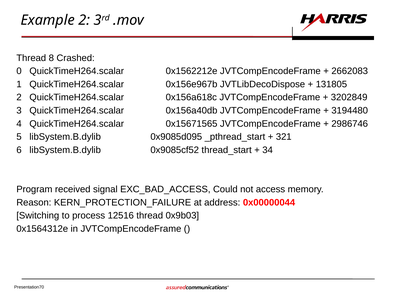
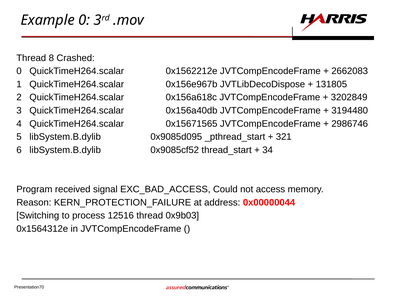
Example 2: 2 -> 0
